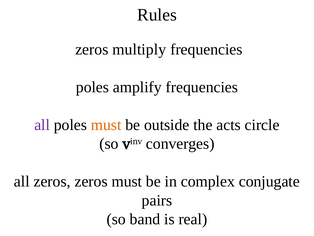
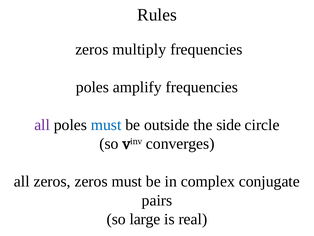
must at (106, 125) colour: orange -> blue
acts: acts -> side
band: band -> large
